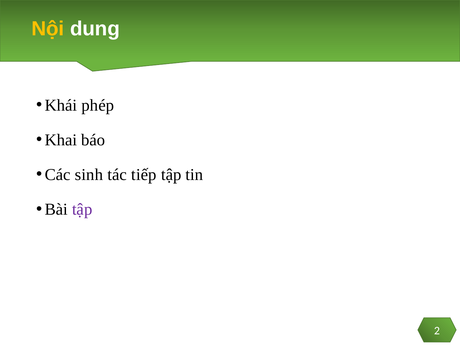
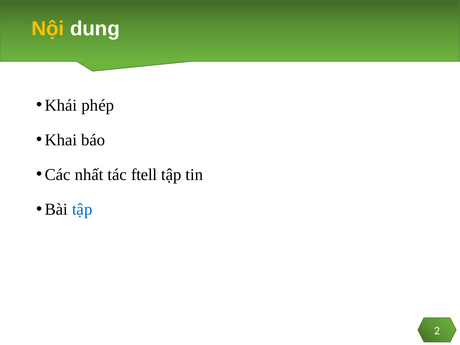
sinh: sinh -> nhất
tiếp: tiếp -> ftell
tập at (82, 210) colour: purple -> blue
